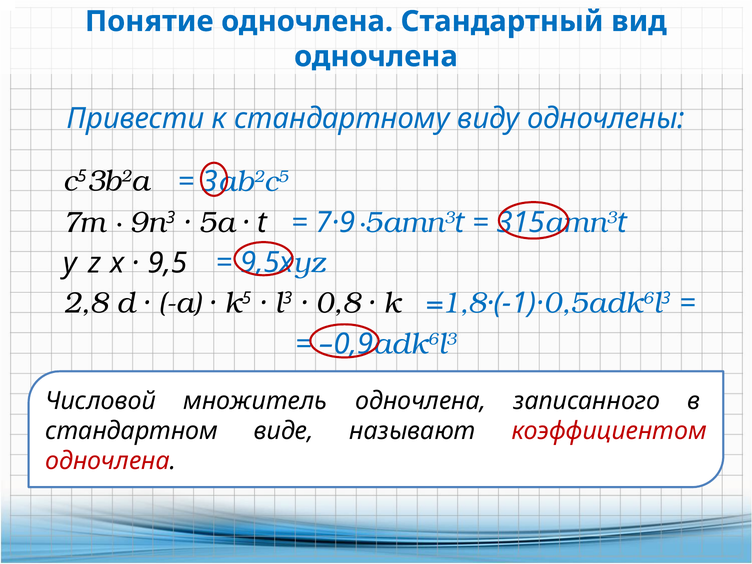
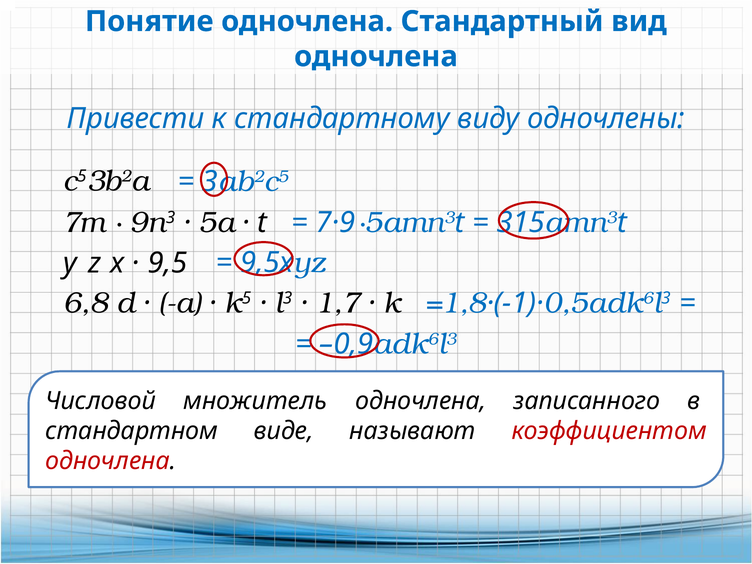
2,8: 2,8 -> 6,8
0,8: 0,8 -> 1,7
